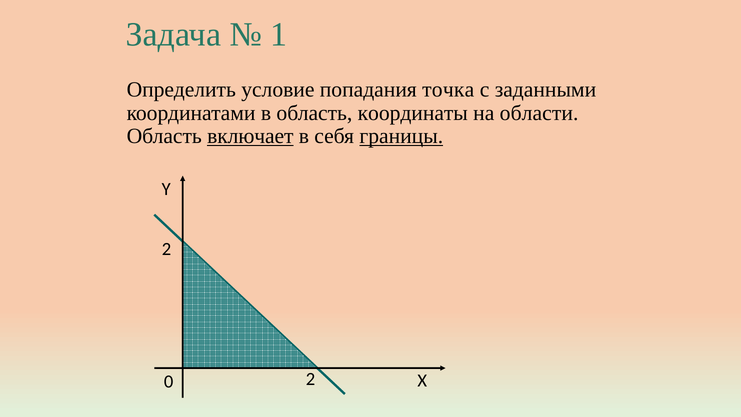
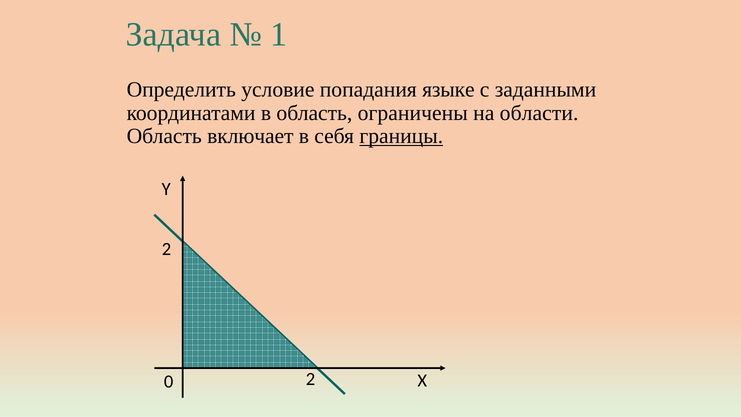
точка: точка -> языке
координаты: координаты -> ограничены
включает underline: present -> none
